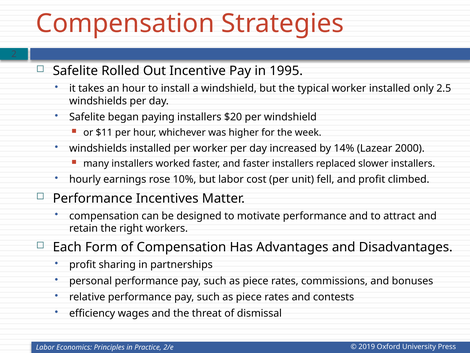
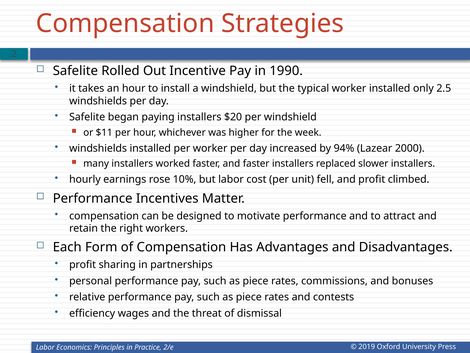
1995: 1995 -> 1990
14%: 14% -> 94%
